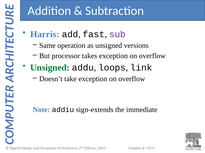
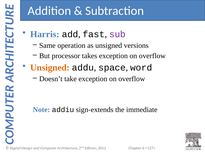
Unsigned at (50, 68) colour: green -> orange
loops: loops -> space
link: link -> word
